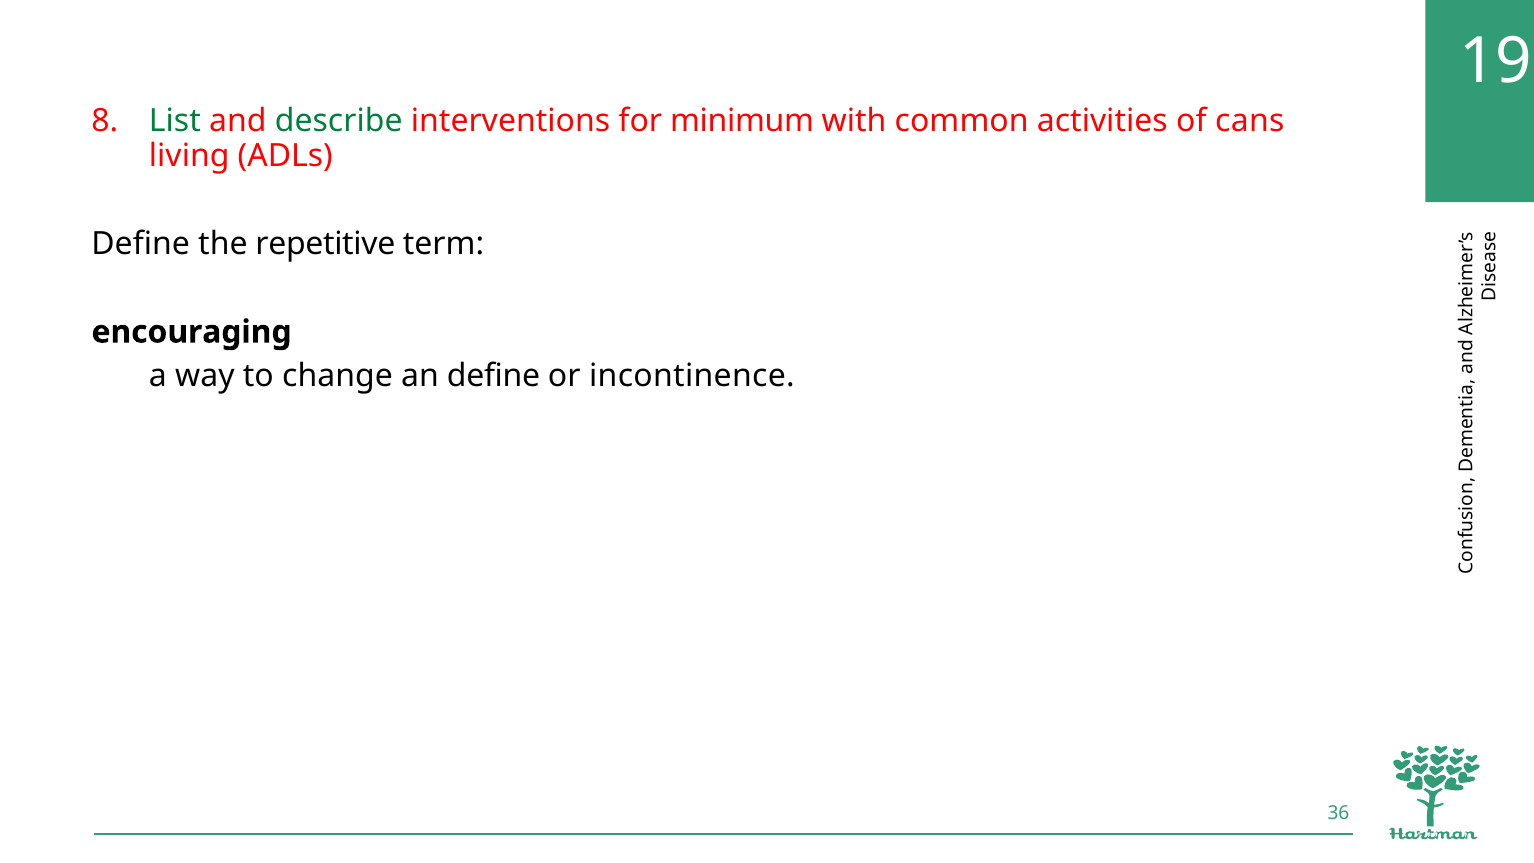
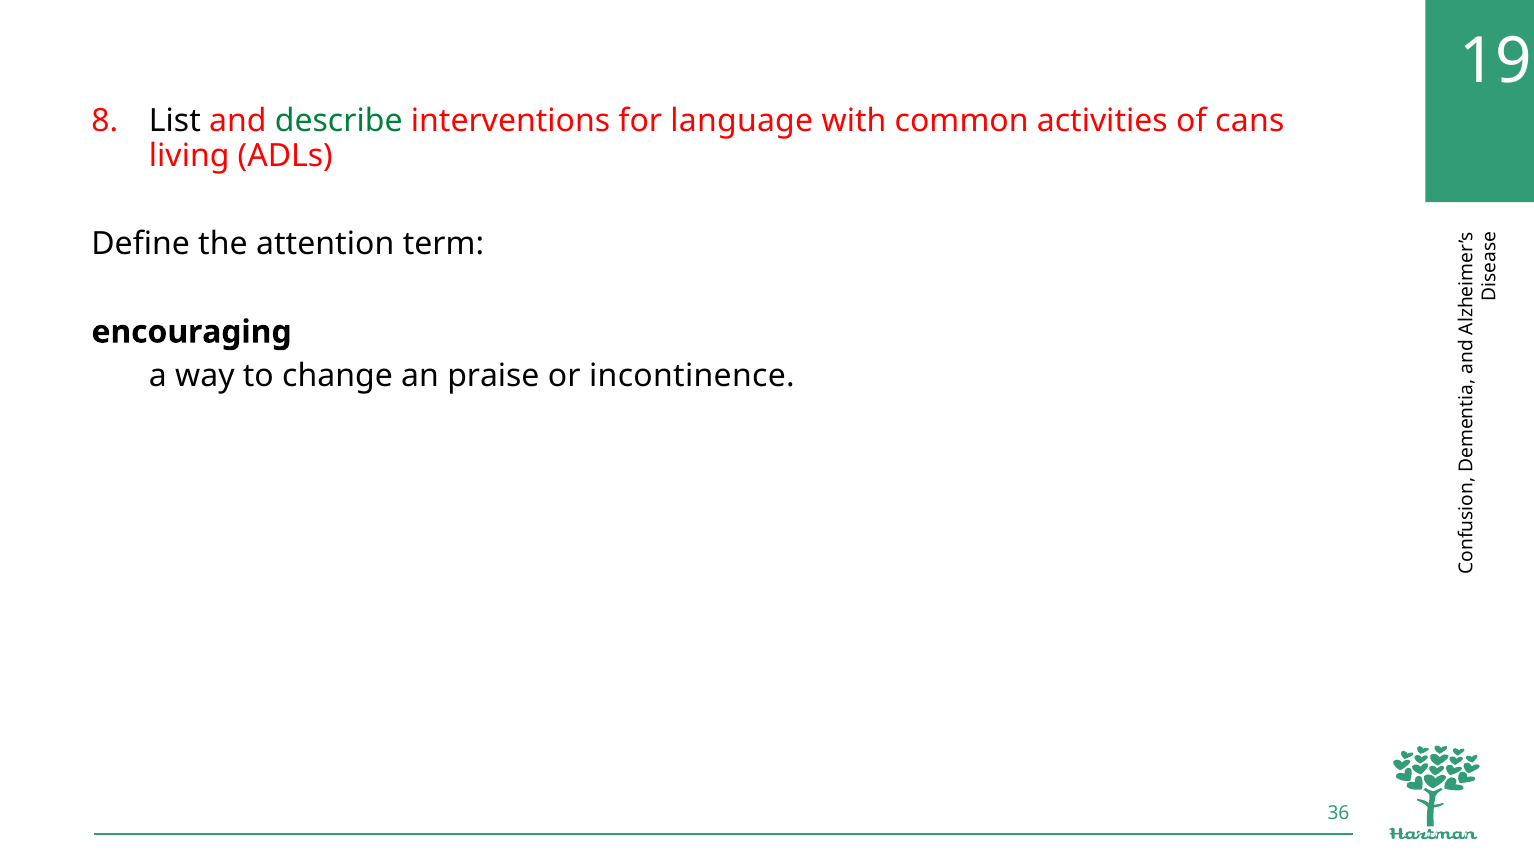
List colour: green -> black
minimum: minimum -> language
repetitive: repetitive -> attention
an define: define -> praise
